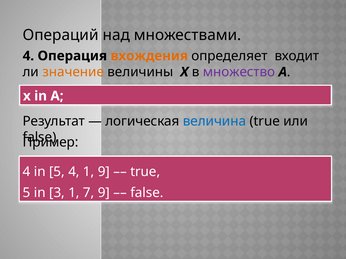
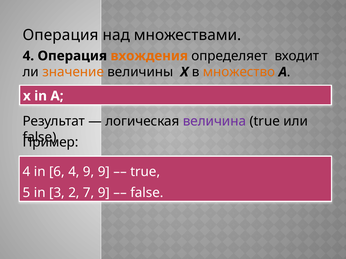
Операций at (61, 35): Операций -> Операция
множество colour: purple -> orange
величина colour: blue -> purple
in 5: 5 -> 6
4 1: 1 -> 9
3 1: 1 -> 2
